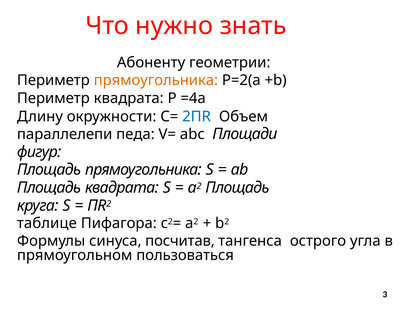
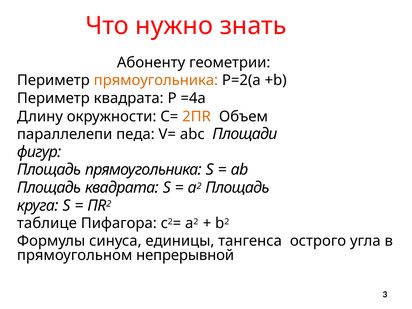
2ПR colour: blue -> orange
посчитав: посчитав -> единицы
пользоваться: пользоваться -> непрерывной
